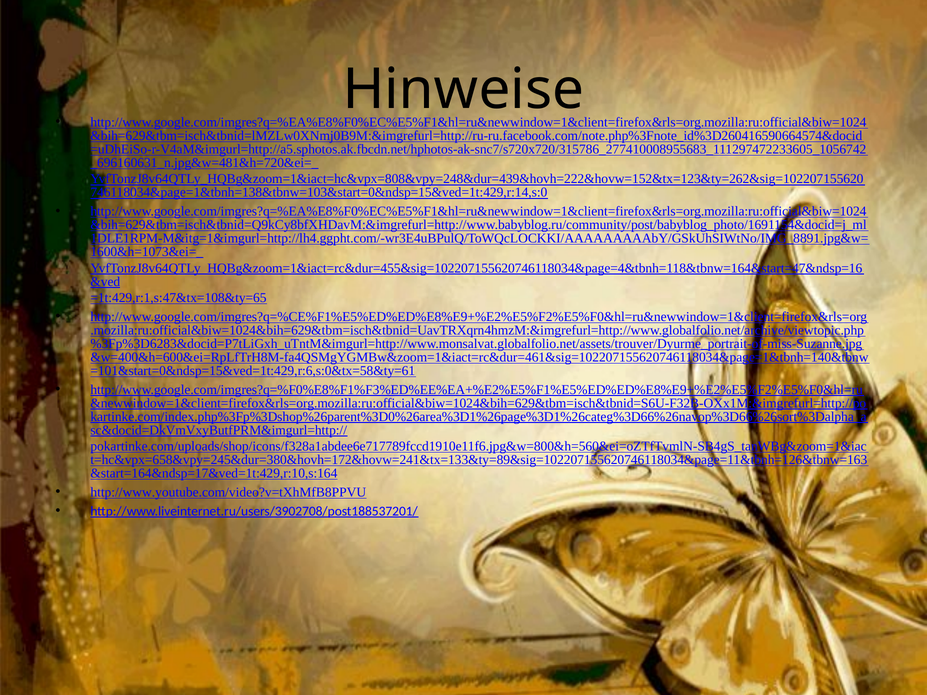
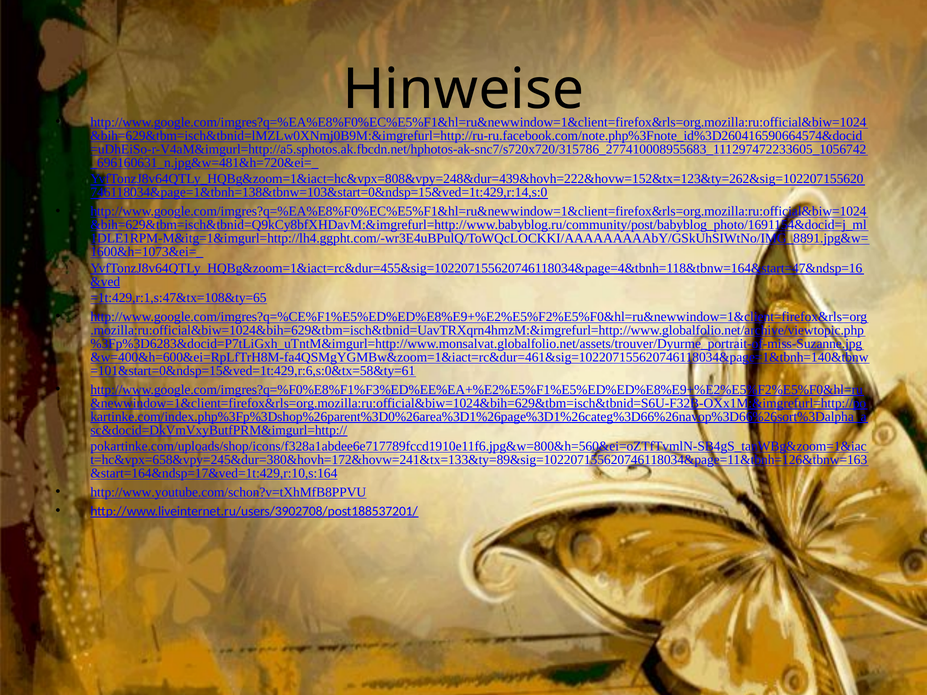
http://www.youtube.com/video?v=tXhMfB8PPVU: http://www.youtube.com/video?v=tXhMfB8PPVU -> http://www.youtube.com/schon?v=tXhMfB8PPVU
